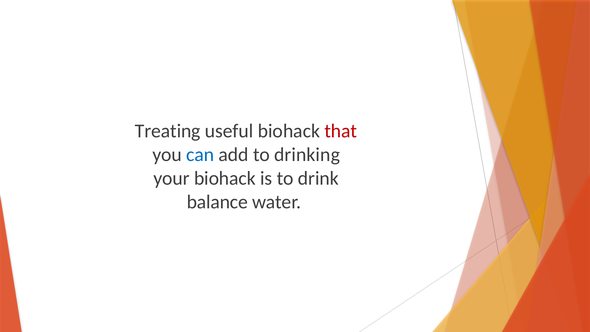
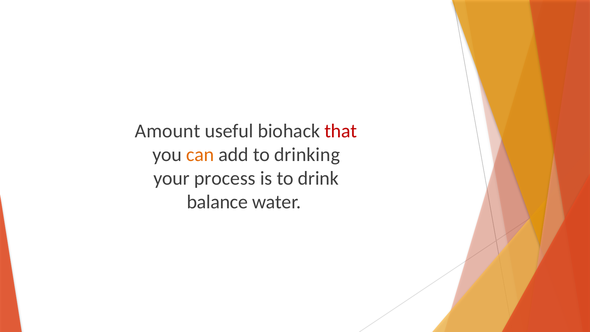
Treating: Treating -> Amount
can colour: blue -> orange
your biohack: biohack -> process
